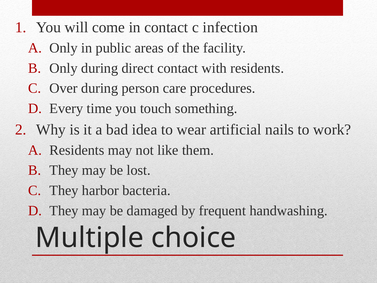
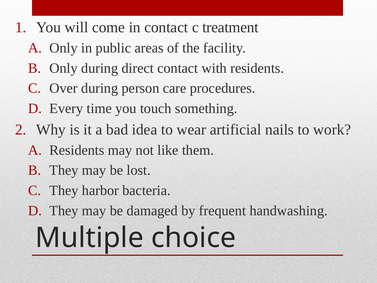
infection: infection -> treatment
